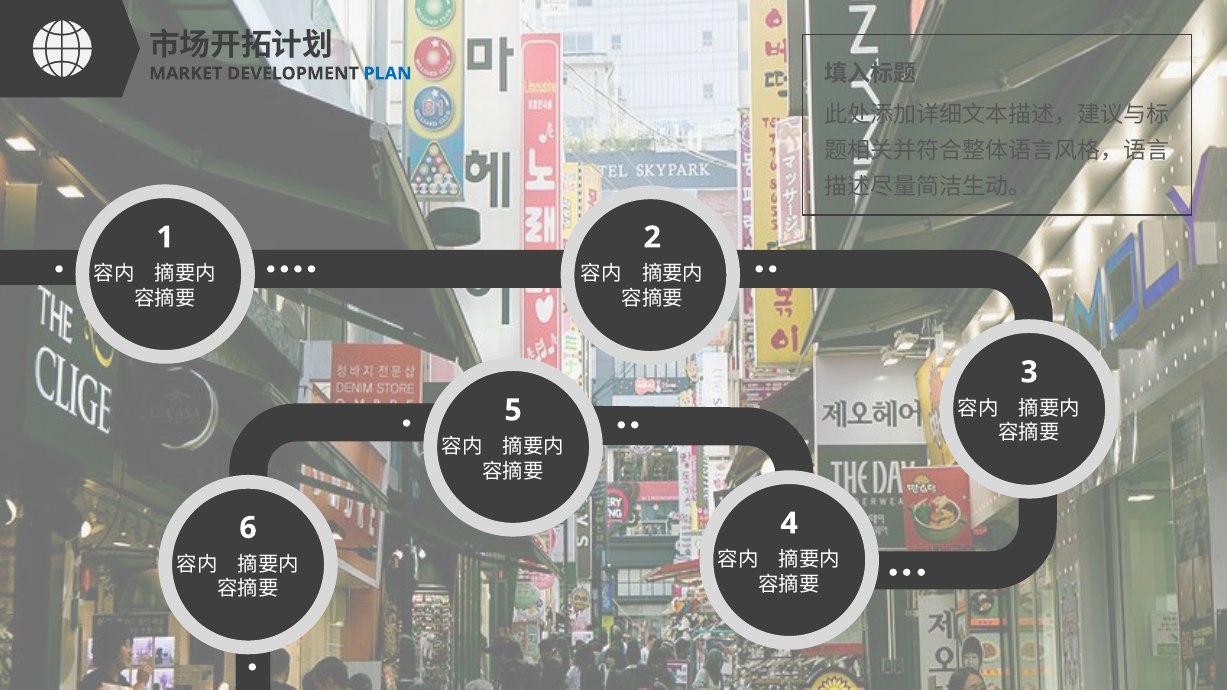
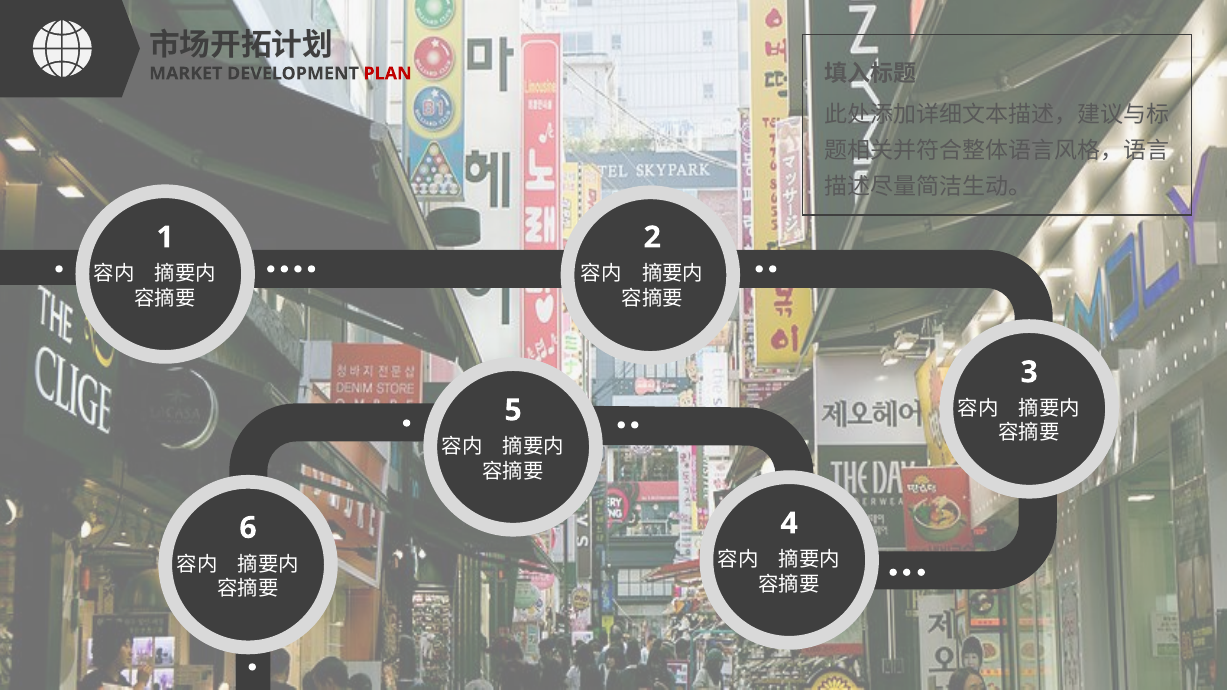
PLAN colour: blue -> red
